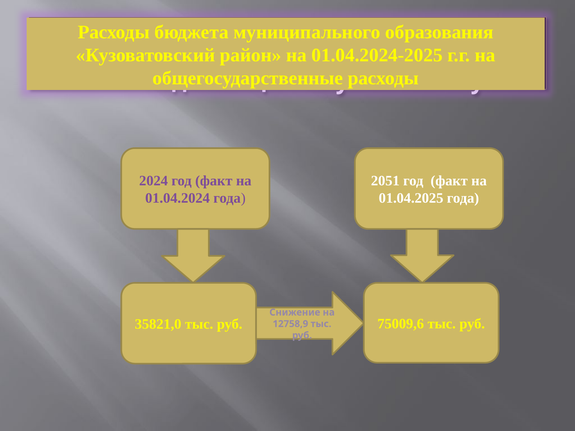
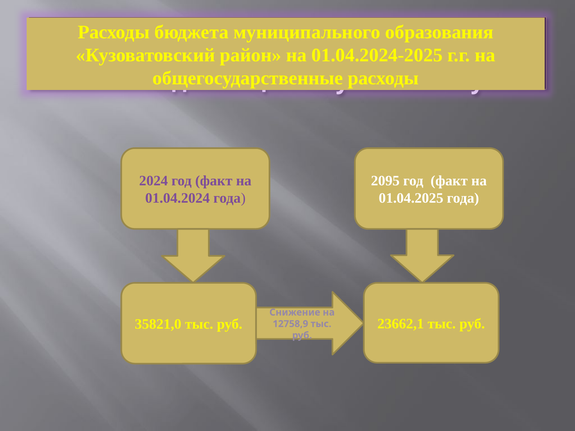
2051: 2051 -> 2095
75009,6: 75009,6 -> 23662,1
